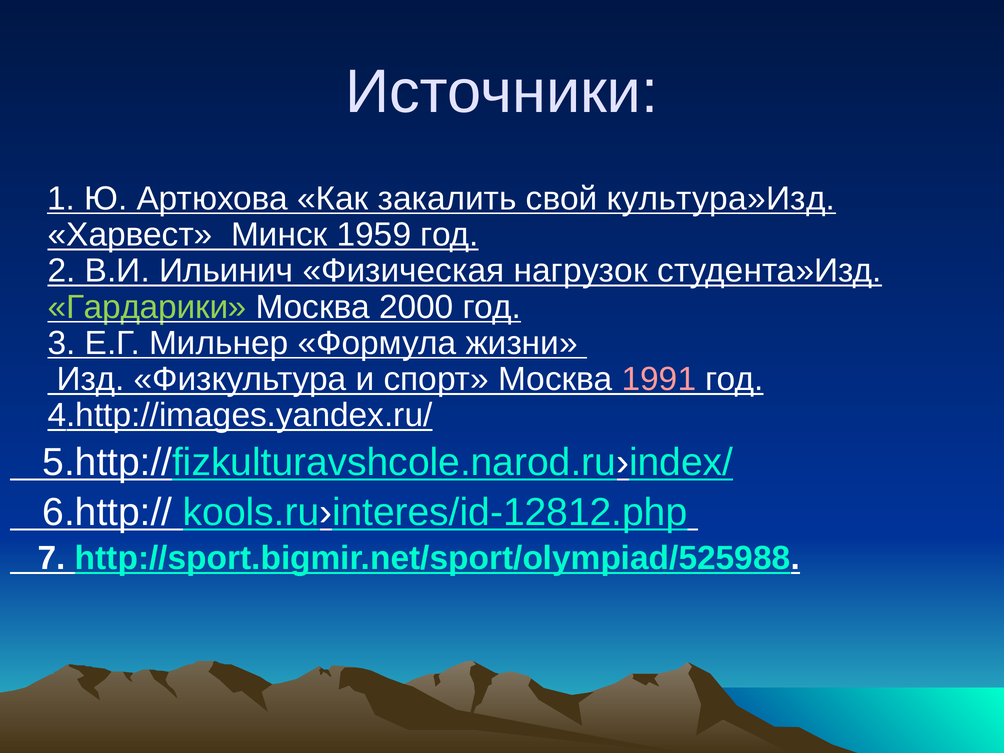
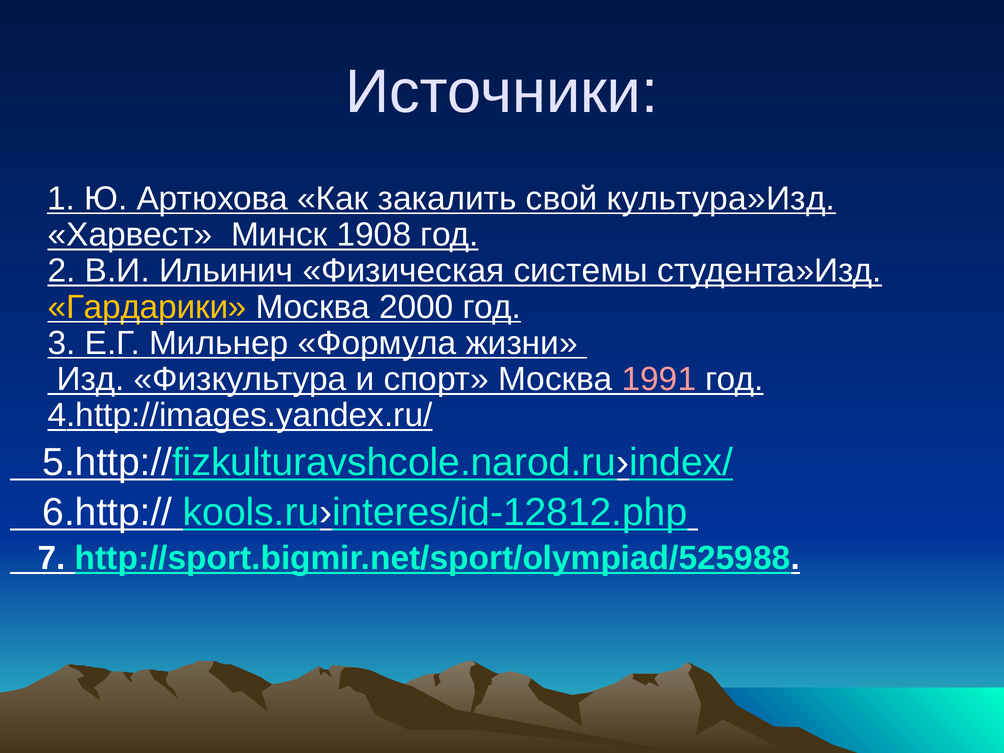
1959: 1959 -> 1908
нагрузок: нагрузок -> системы
Гардарики colour: light green -> yellow
